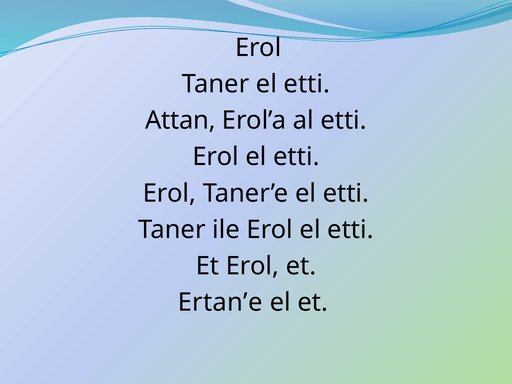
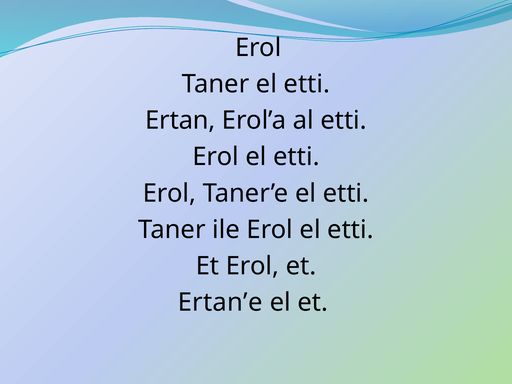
Attan: Attan -> Ertan
